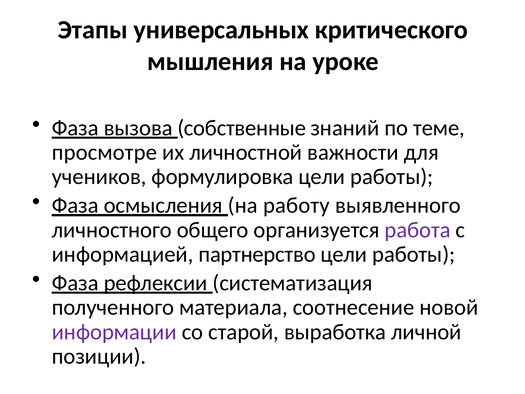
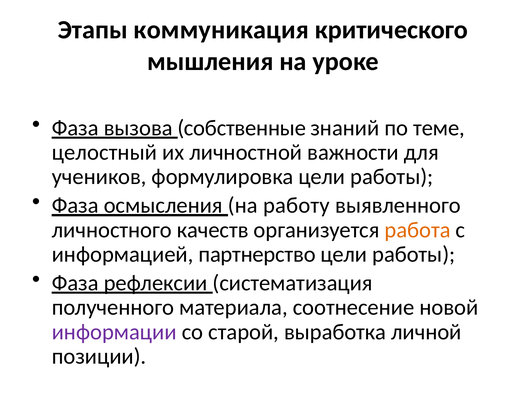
универсальных: универсальных -> коммуникация
просмотре: просмотре -> целостный
общего: общего -> качеств
работа colour: purple -> orange
